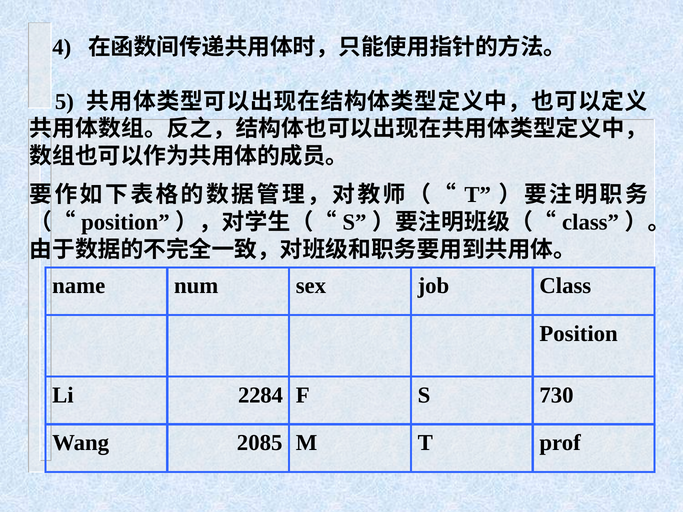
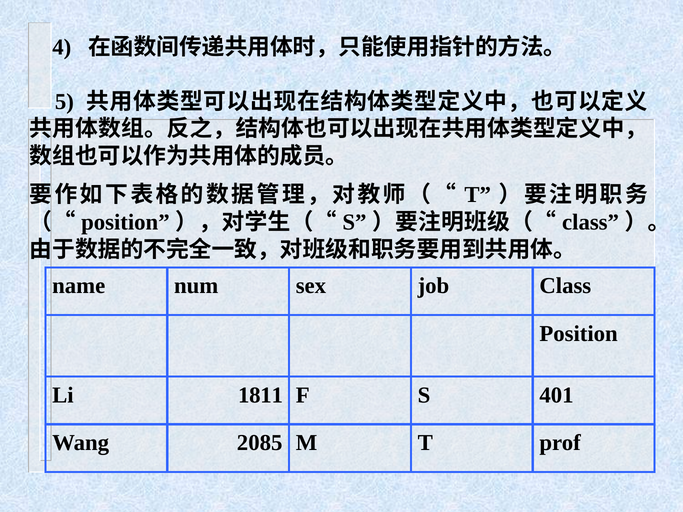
2284: 2284 -> 1811
730: 730 -> 401
